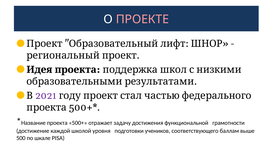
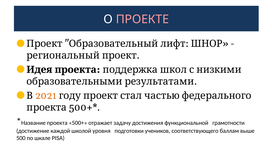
2021 colour: purple -> orange
